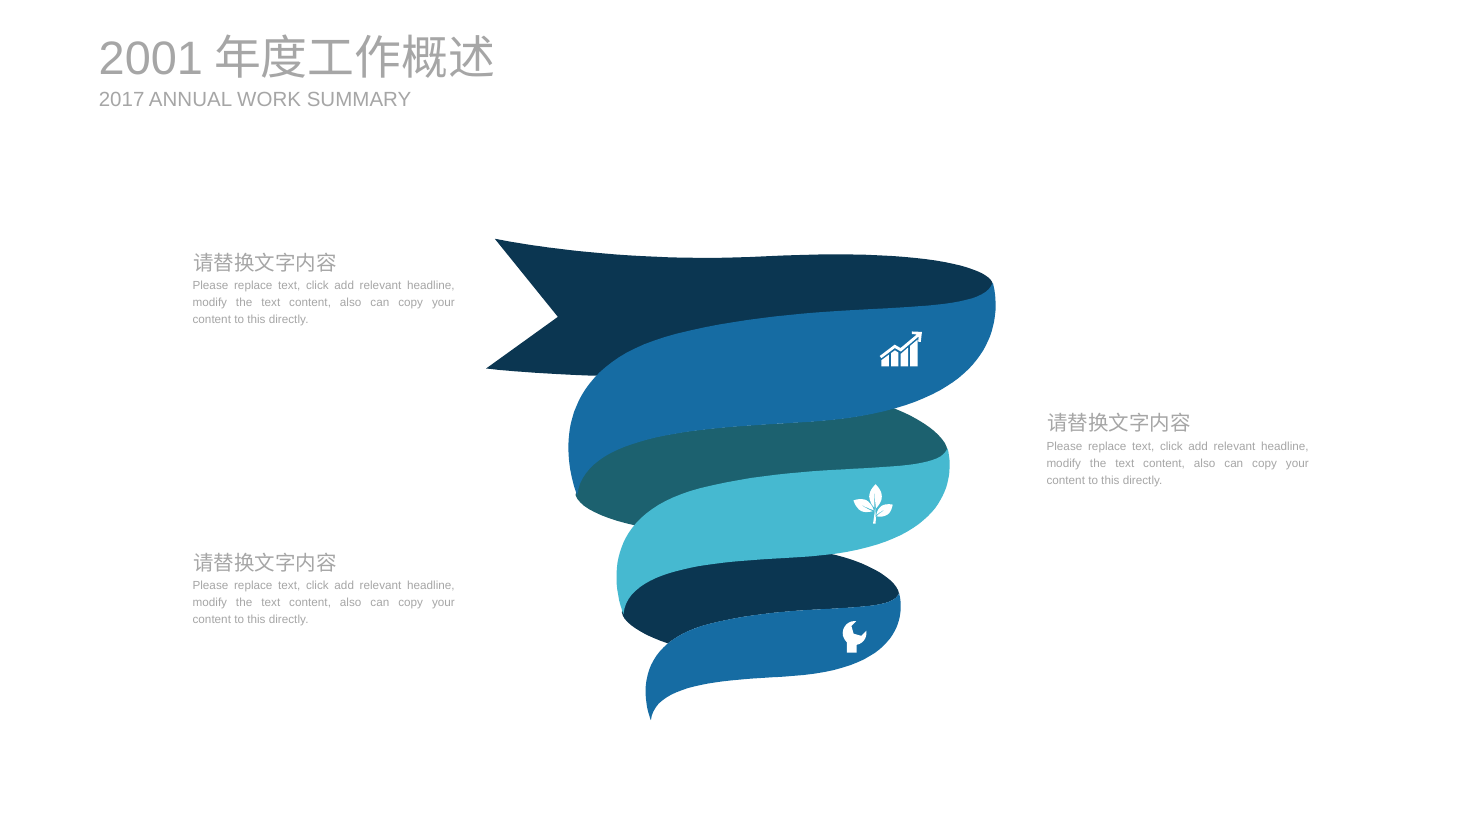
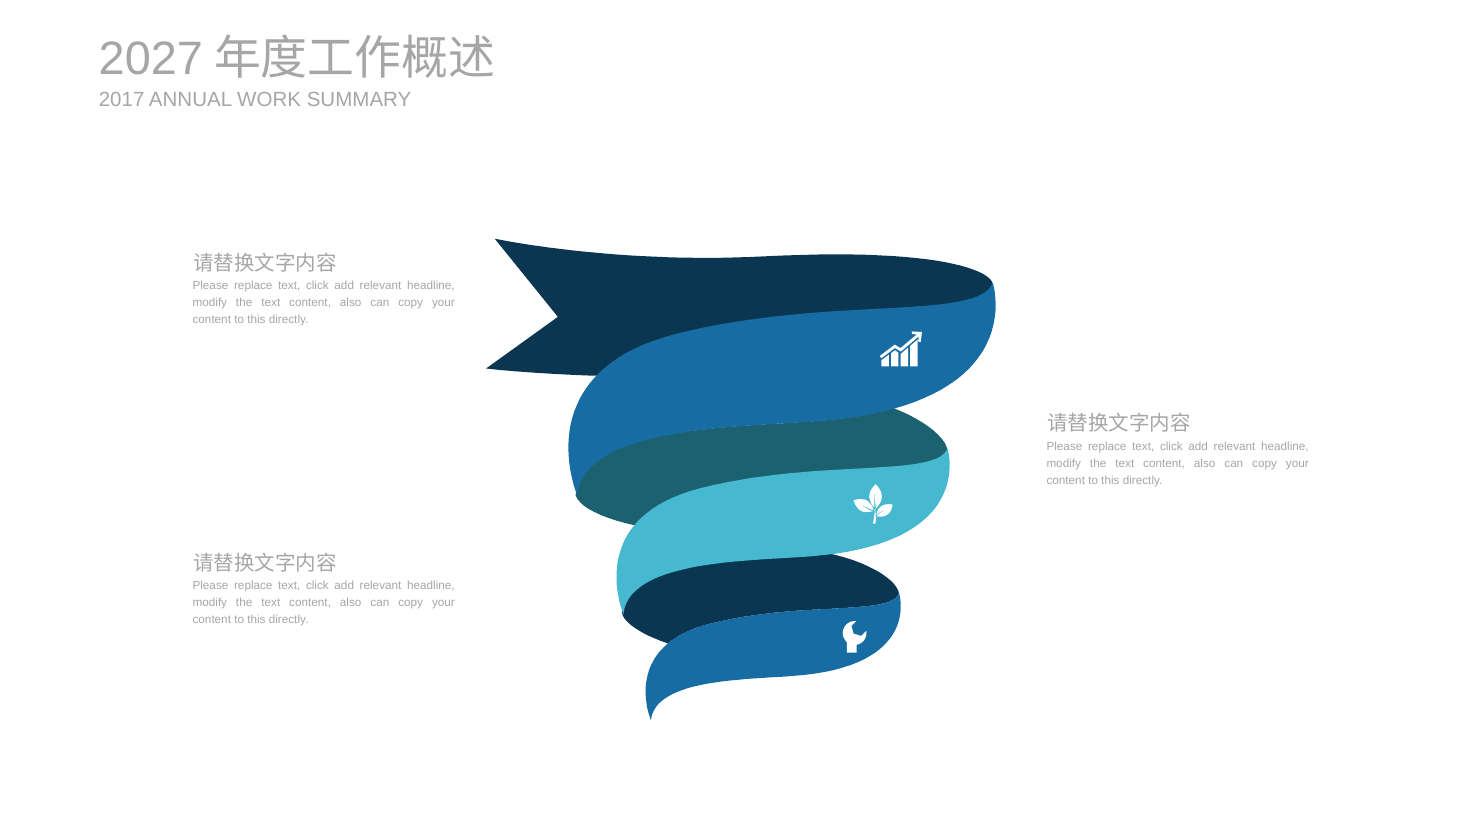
2001: 2001 -> 2027
